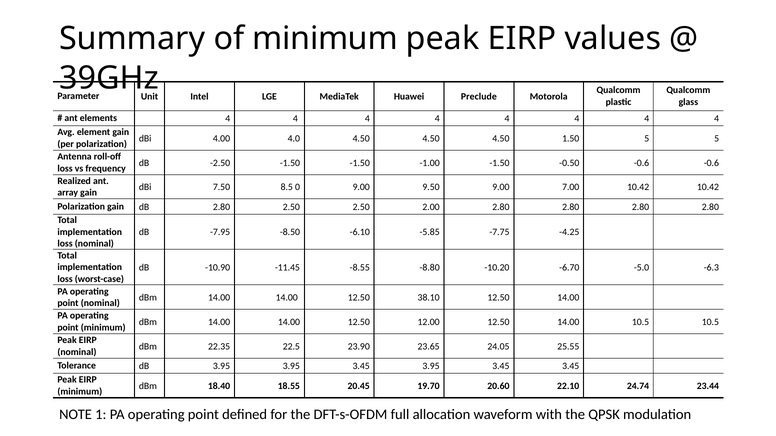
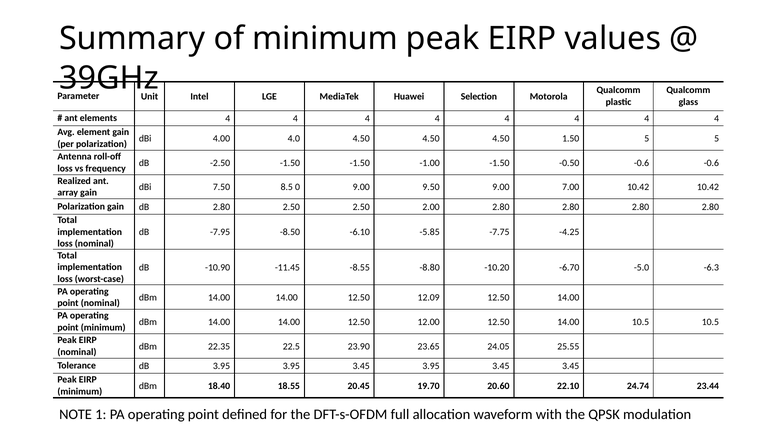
Preclude: Preclude -> Selection
38.10: 38.10 -> 12.09
